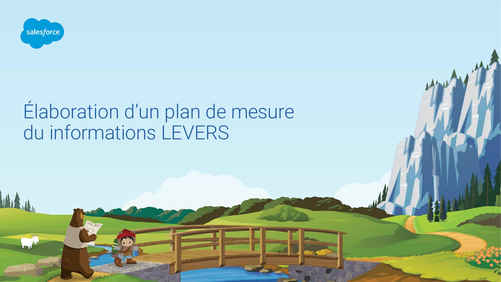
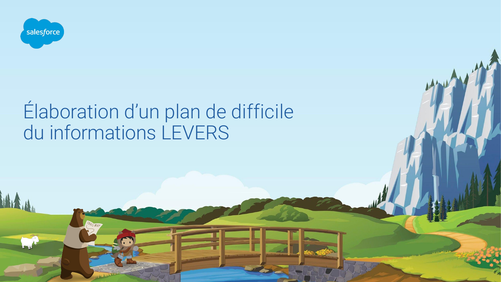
mesure: mesure -> difficile
